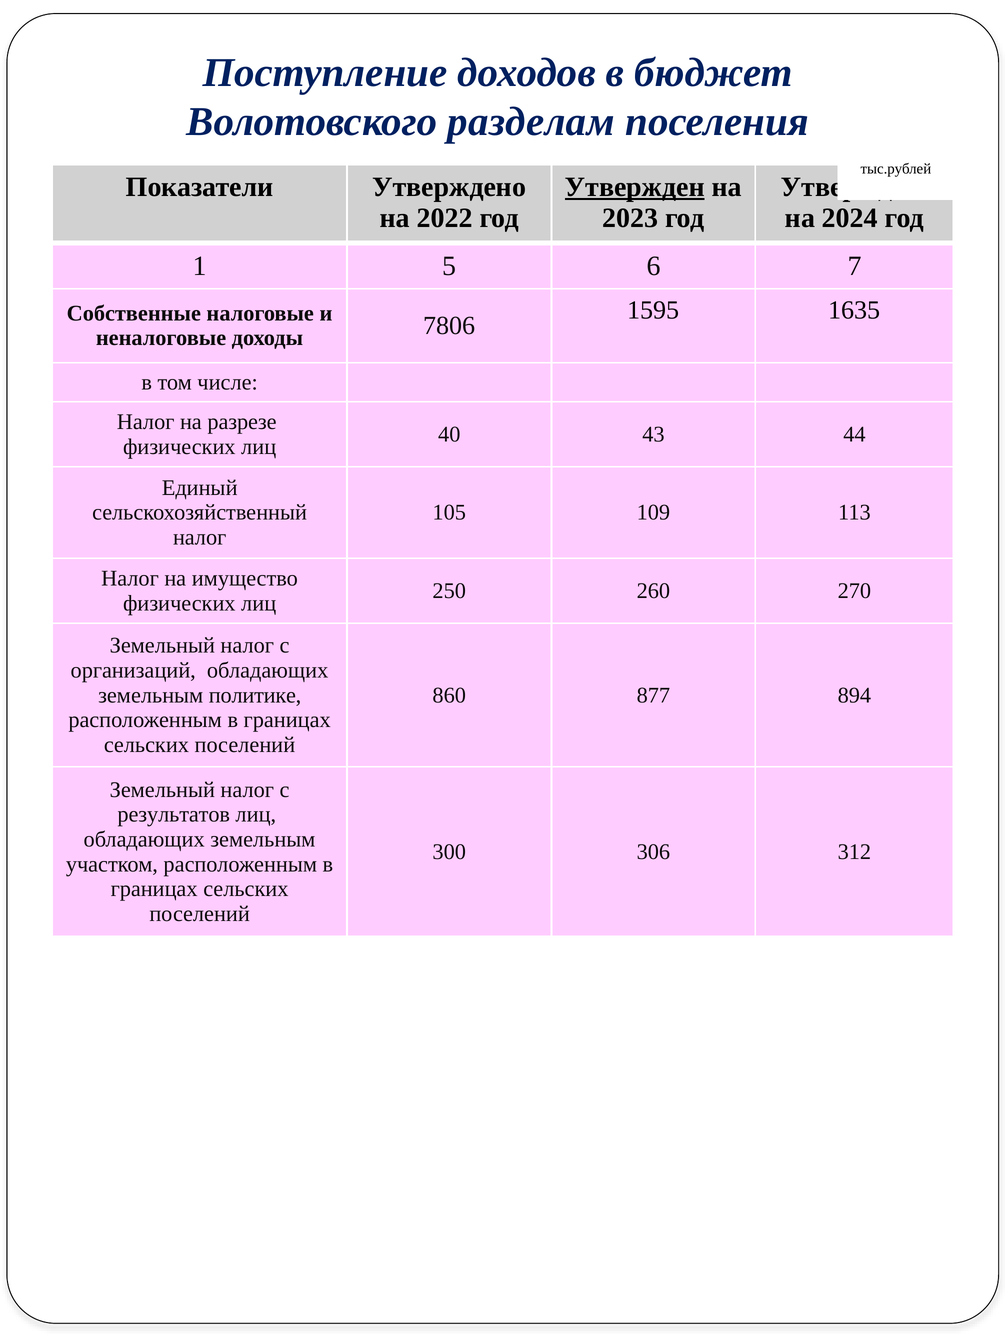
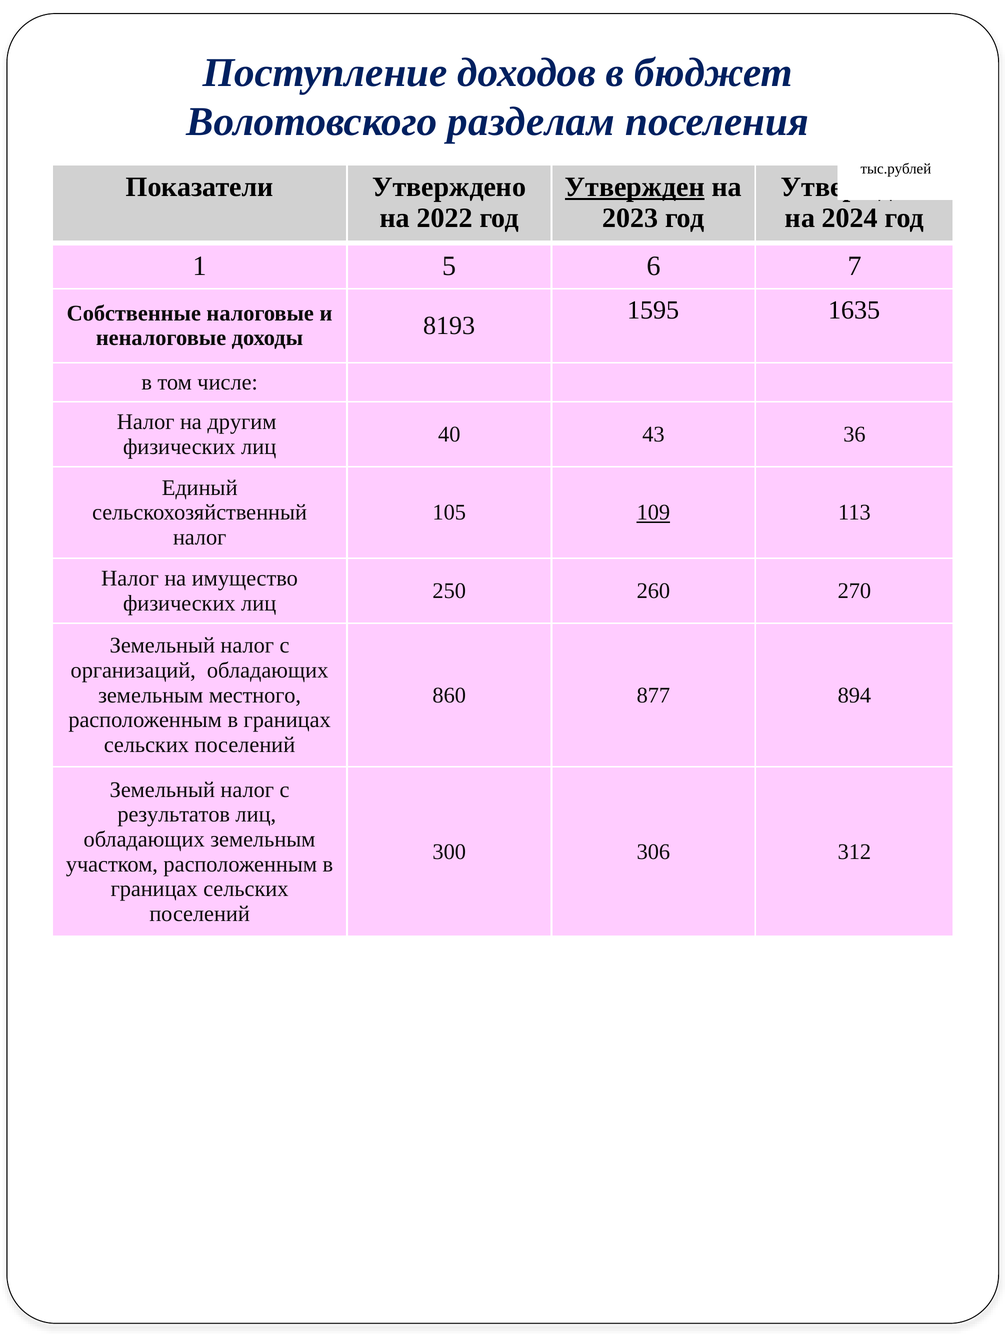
7806: 7806 -> 8193
разрезе: разрезе -> другим
44: 44 -> 36
109 underline: none -> present
политике: политике -> местного
